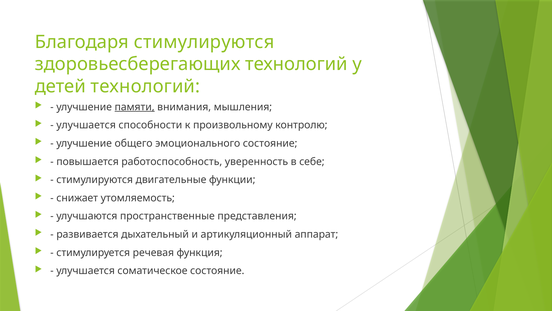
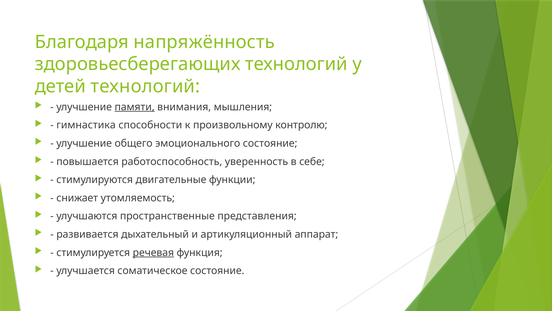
Благодаря стимулируются: стимулируются -> напряжённость
улучшается at (86, 125): улучшается -> гимнастика
речевая underline: none -> present
